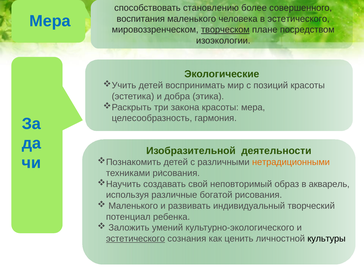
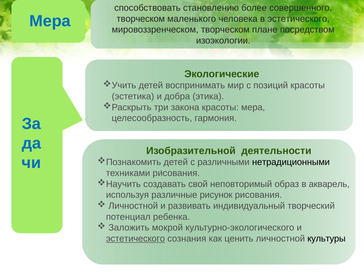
воспитания at (141, 19): воспитания -> творческом
творческом at (225, 30) underline: present -> none
нетрадиционными colour: orange -> black
богатой: богатой -> рисунок
Маленького at (133, 206): Маленького -> Личностной
умений: умений -> мокрой
